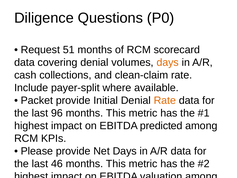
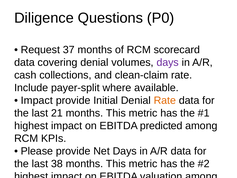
51: 51 -> 37
days at (168, 62) colour: orange -> purple
Packet at (37, 100): Packet -> Impact
96: 96 -> 21
46: 46 -> 38
